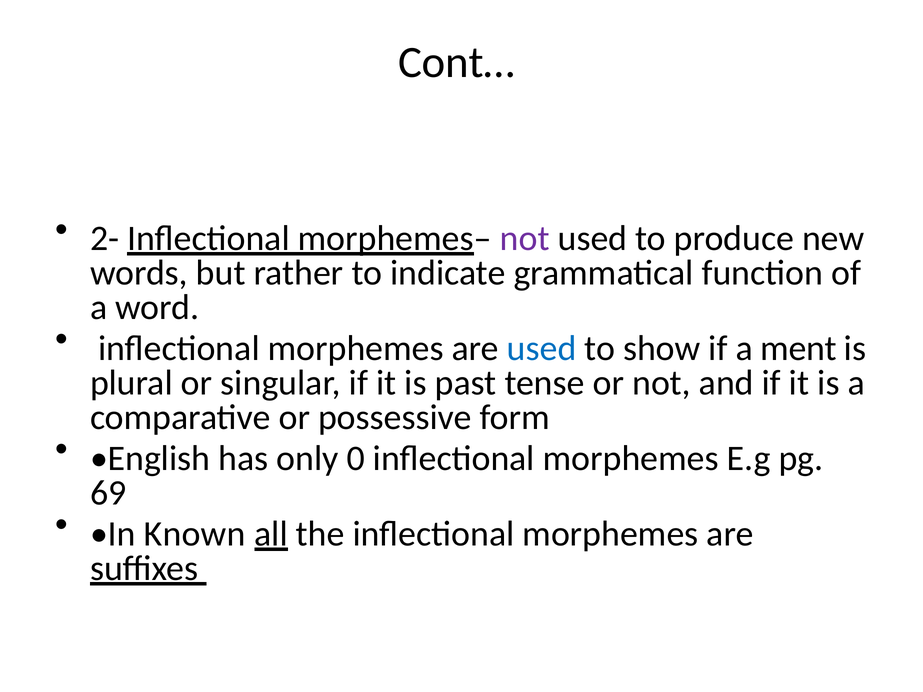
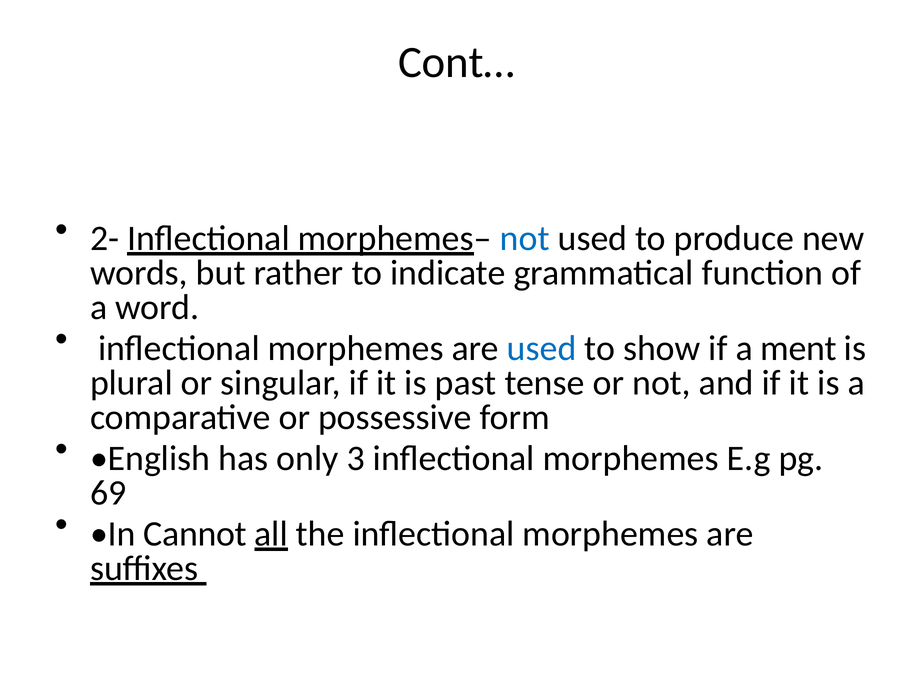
not at (525, 238) colour: purple -> blue
0: 0 -> 3
Known: Known -> Cannot
